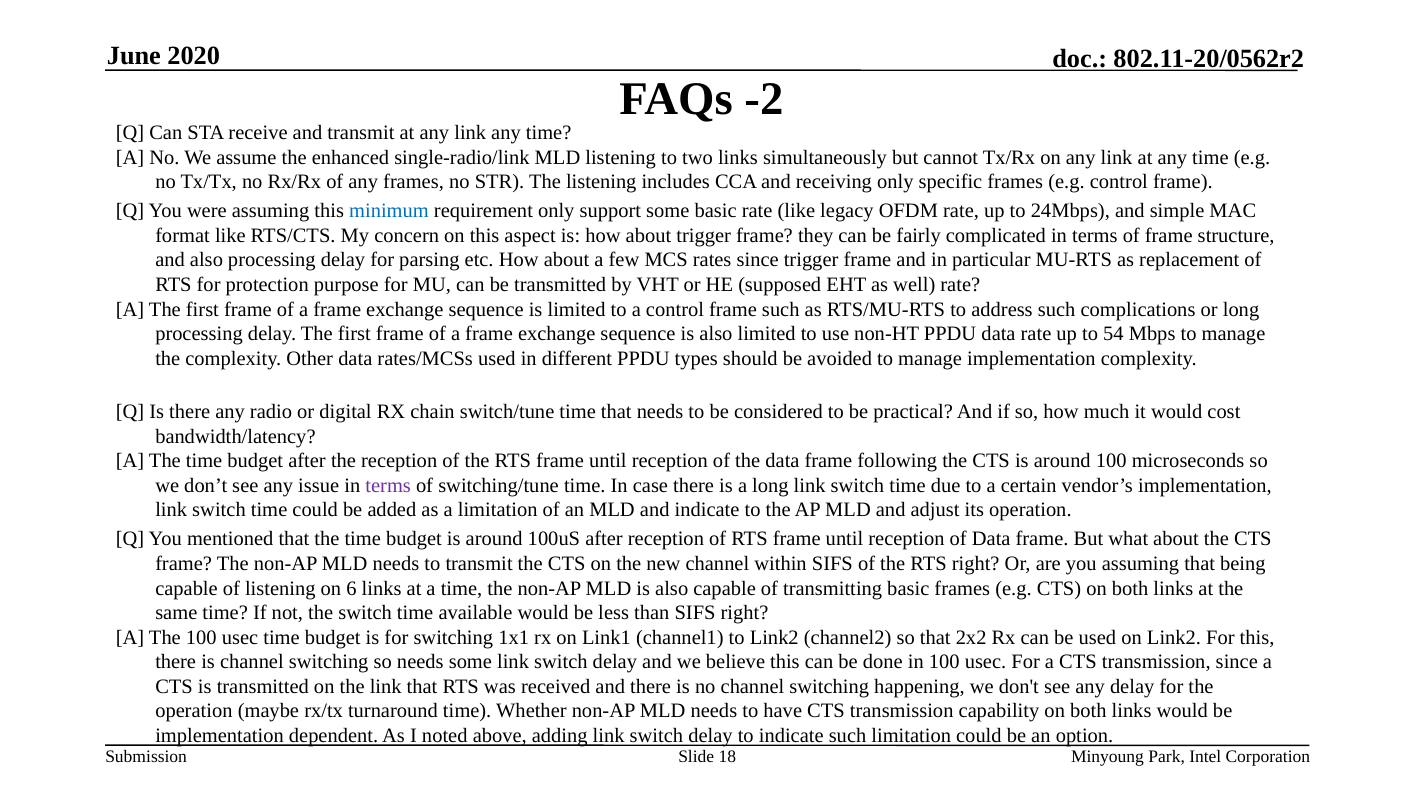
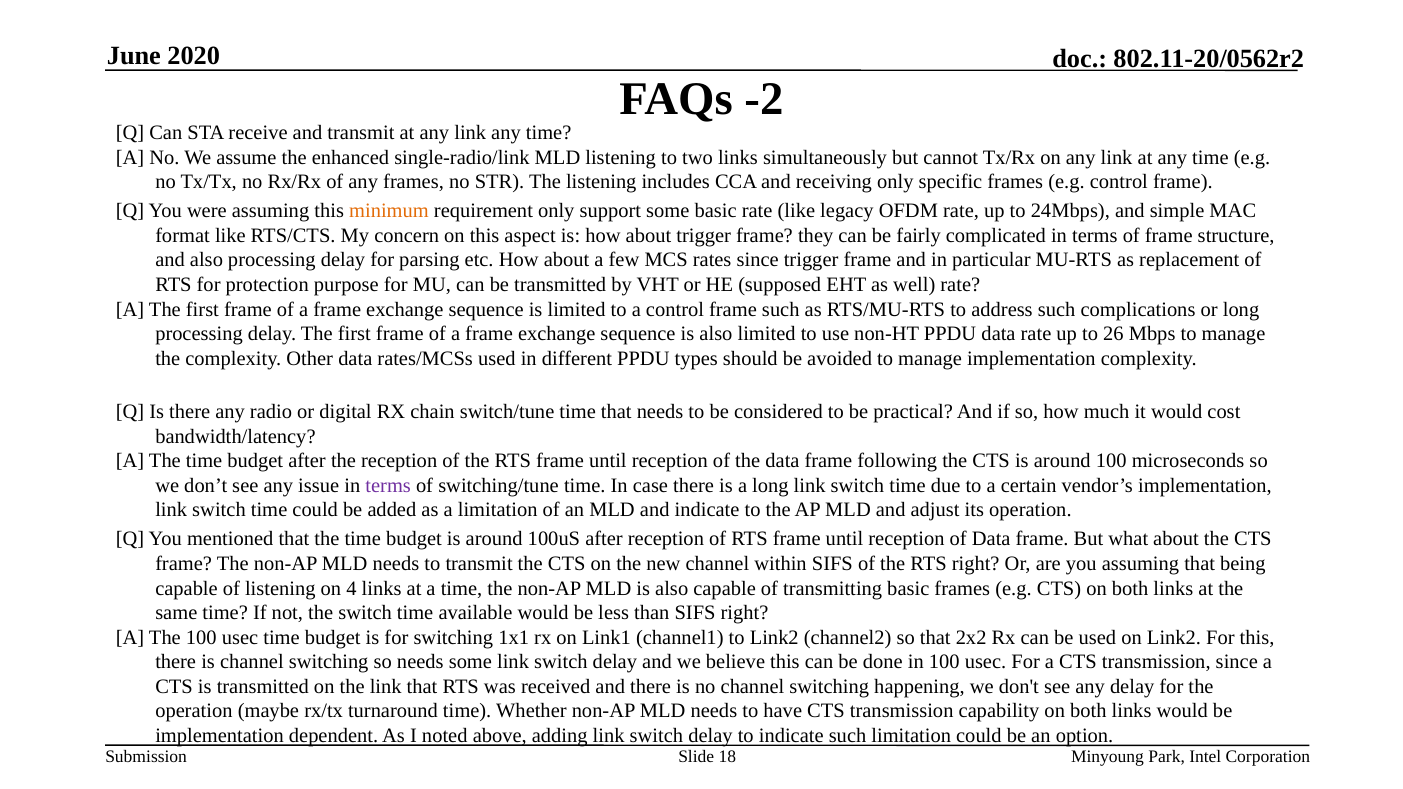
minimum colour: blue -> orange
54: 54 -> 26
6: 6 -> 4
